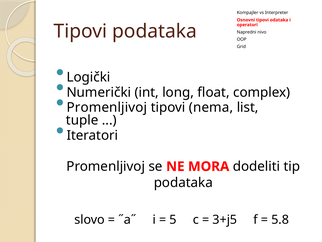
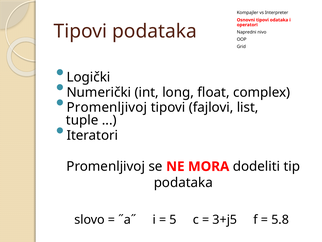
nema: nema -> fajlovi
